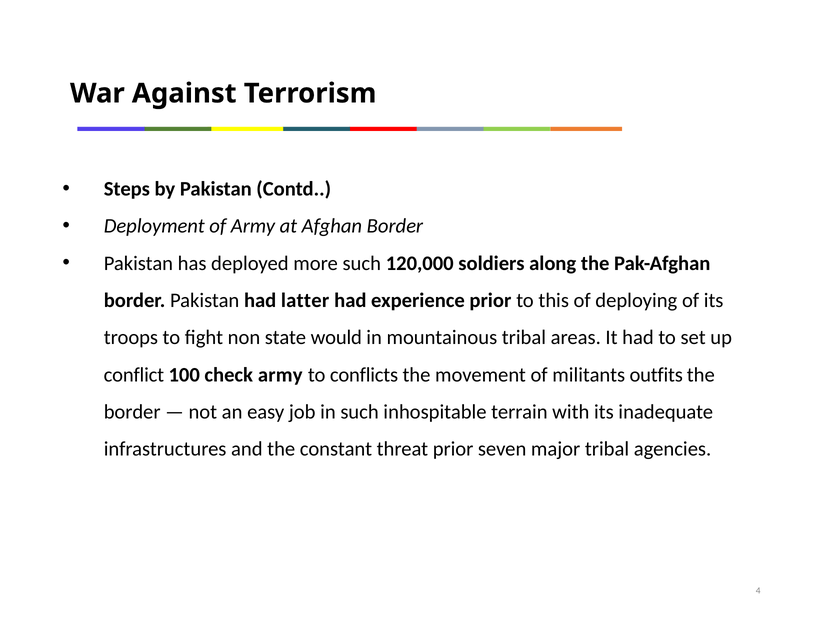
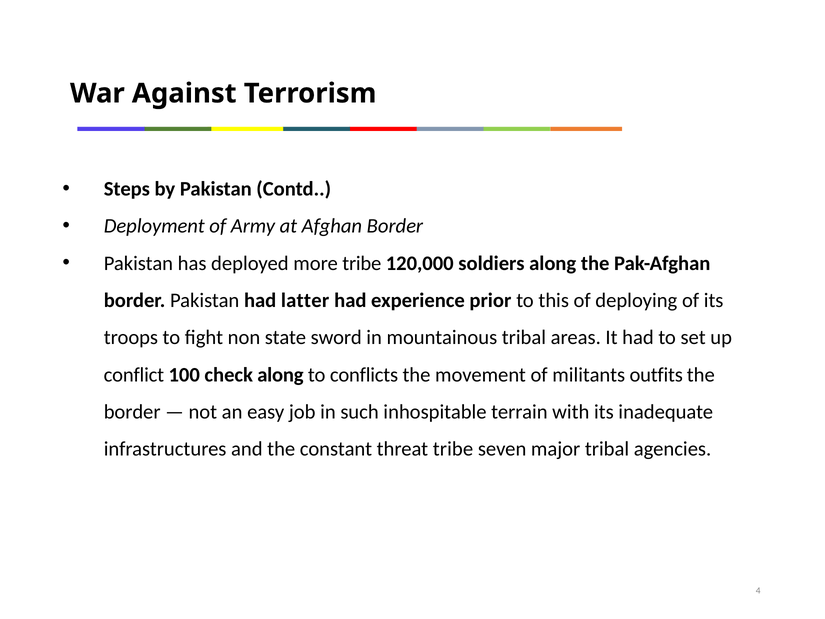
more such: such -> tribe
would: would -> sword
check army: army -> along
threat prior: prior -> tribe
